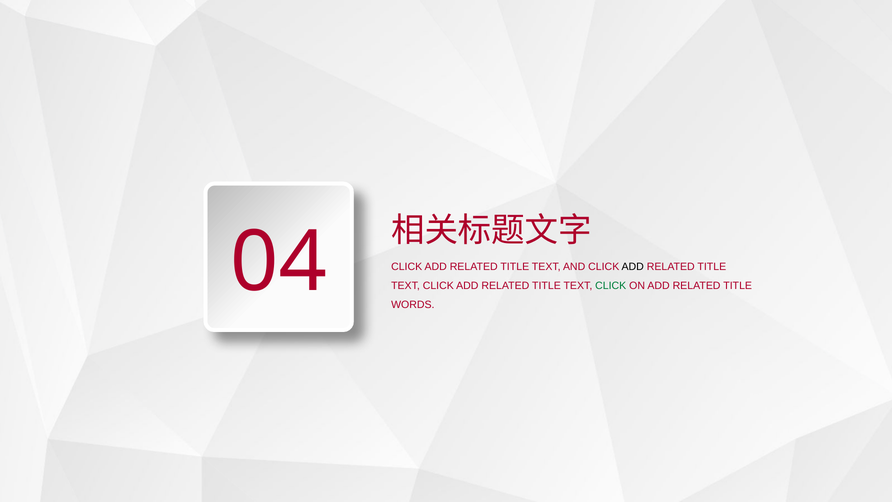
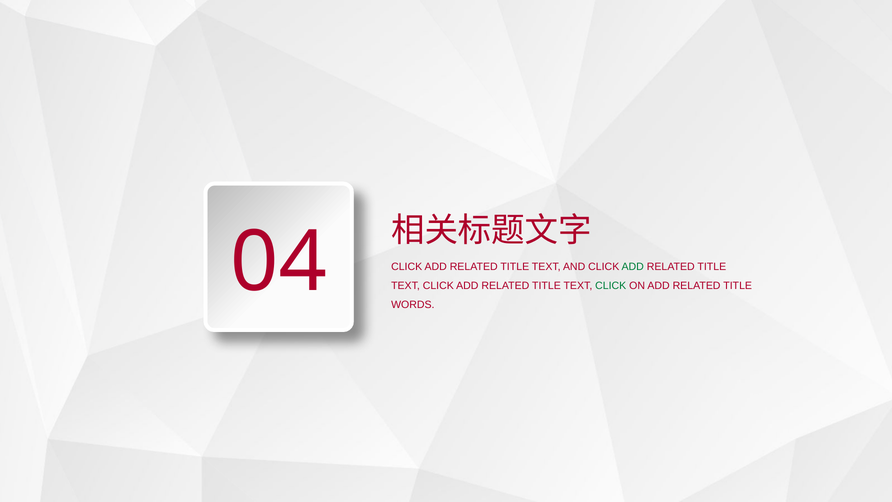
ADD at (633, 267) colour: black -> green
